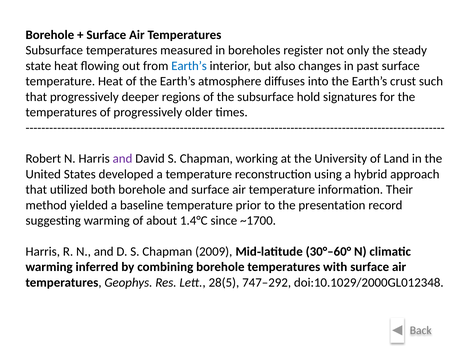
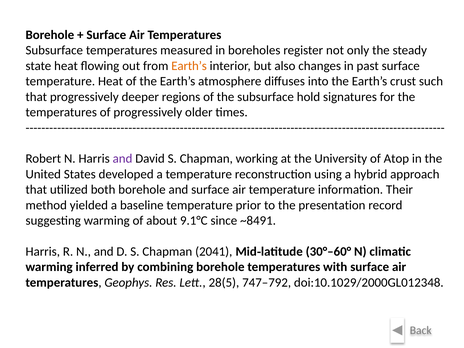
Earth’s at (189, 66) colour: blue -> orange
Land: Land -> Atop
1.4°C: 1.4°C -> 9.1°C
~1700: ~1700 -> ~8491
2009: 2009 -> 2041
747–292: 747–292 -> 747–792
